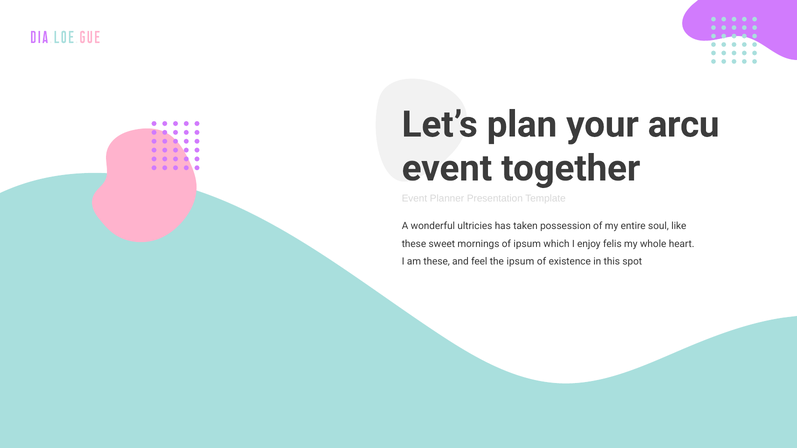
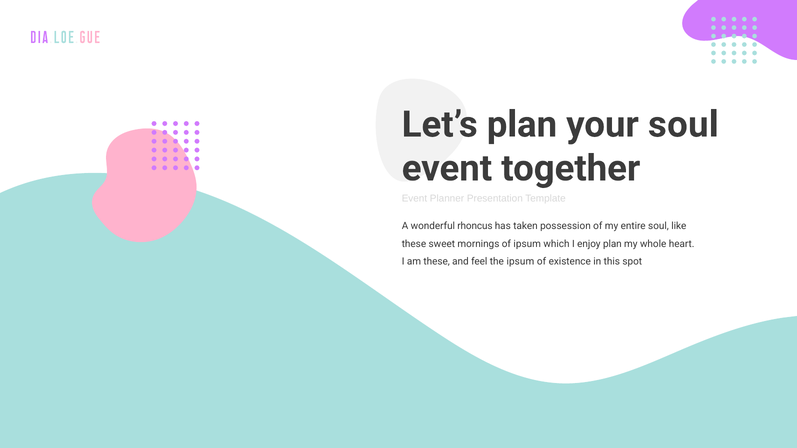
your arcu: arcu -> soul
ultricies: ultricies -> rhoncus
enjoy felis: felis -> plan
